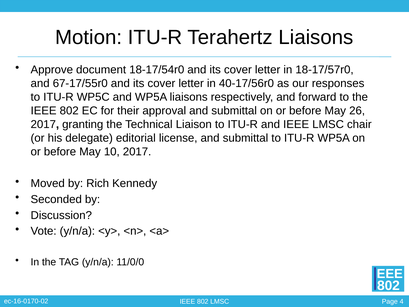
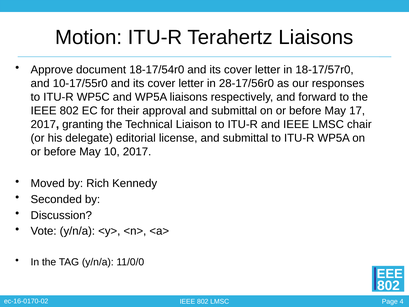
67-17/55r0: 67-17/55r0 -> 10-17/55r0
40-17/56r0: 40-17/56r0 -> 28-17/56r0
26: 26 -> 17
